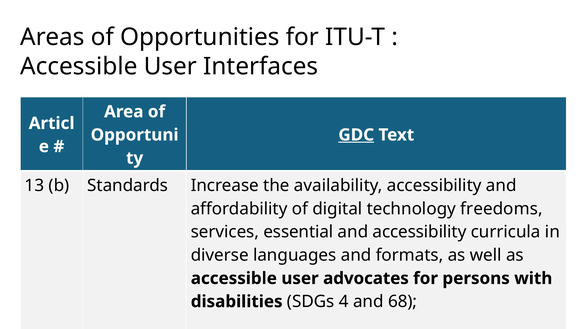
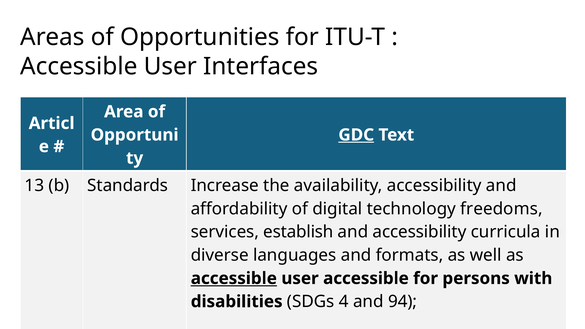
essential: essential -> establish
accessible at (234, 278) underline: none -> present
user advocates: advocates -> accessible
68: 68 -> 94
